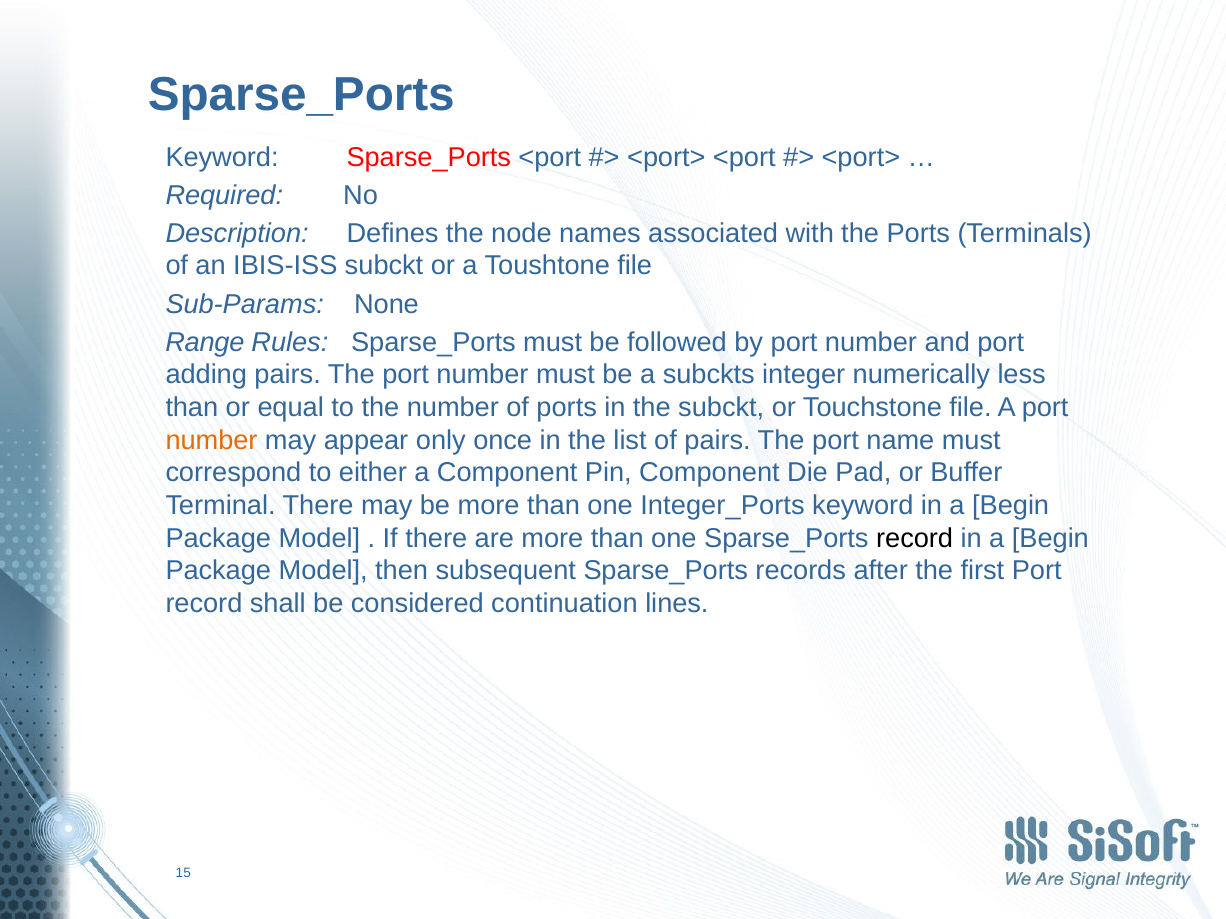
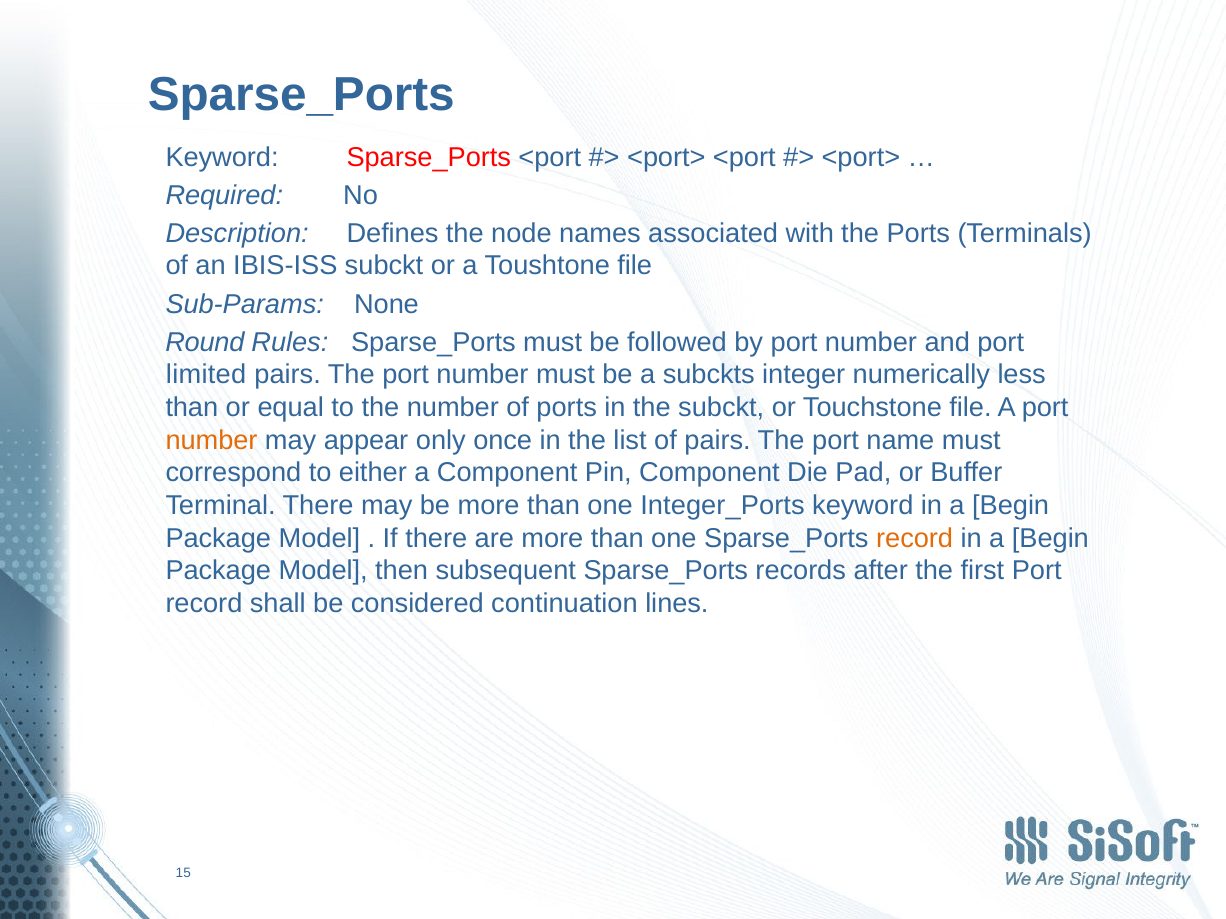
Range: Range -> Round
adding: adding -> limited
record at (915, 538) colour: black -> orange
